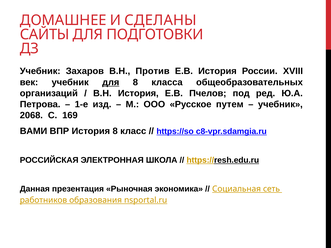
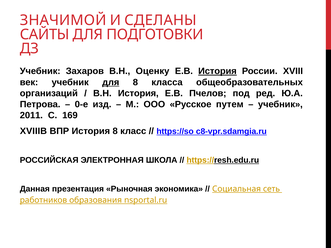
ДОМАШНЕЕ: ДОМАШНЕЕ -> ЗНАЧИМОЙ
Против: Против -> Оценку
История at (217, 71) underline: none -> present
1-е: 1-е -> 0-е
2068: 2068 -> 2011
ВАМИ: ВАМИ -> XVIIIВ
